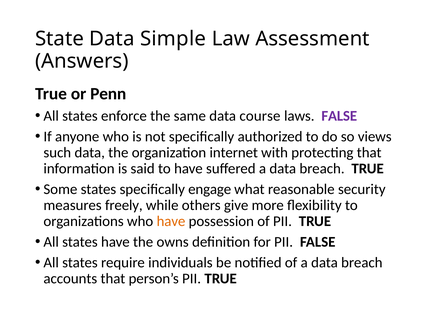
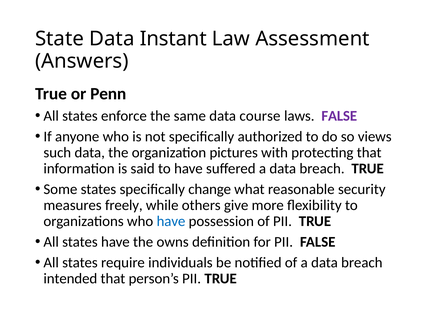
Simple: Simple -> Instant
internet: internet -> pictures
engage: engage -> change
have at (171, 222) colour: orange -> blue
accounts: accounts -> intended
